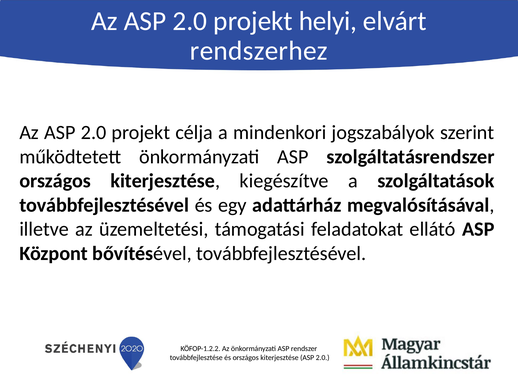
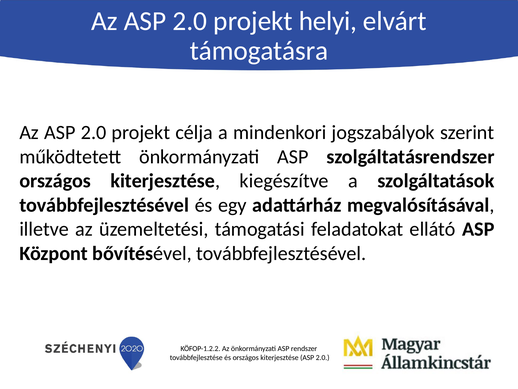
rendszerhez: rendszerhez -> támogatásra
